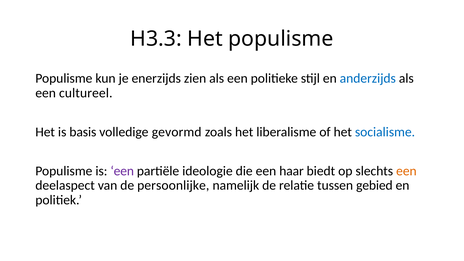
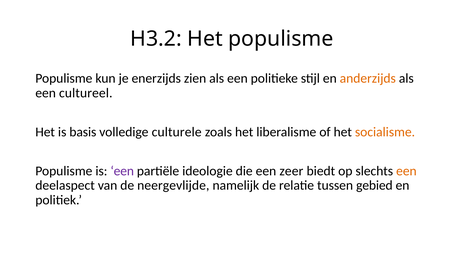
H3.3: H3.3 -> H3.2
anderzijds colour: blue -> orange
gevormd: gevormd -> culturele
socialisme colour: blue -> orange
haar: haar -> zeer
persoonlijke: persoonlijke -> neergevlijde
